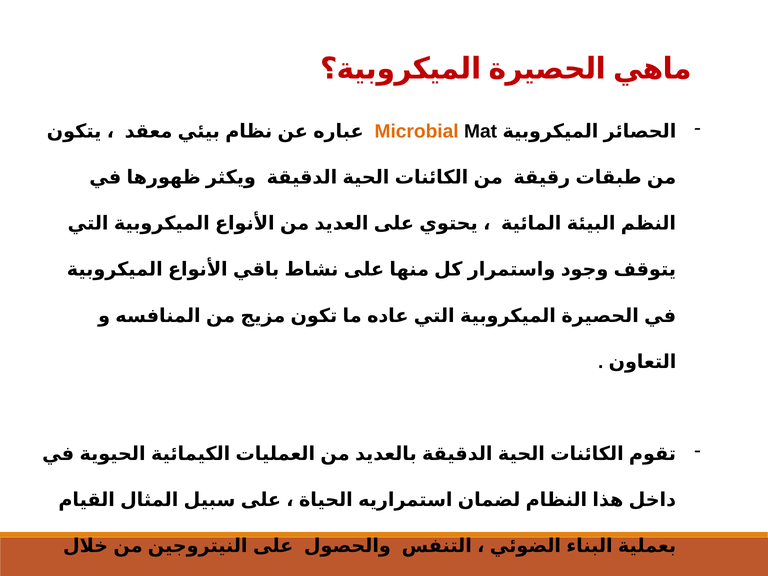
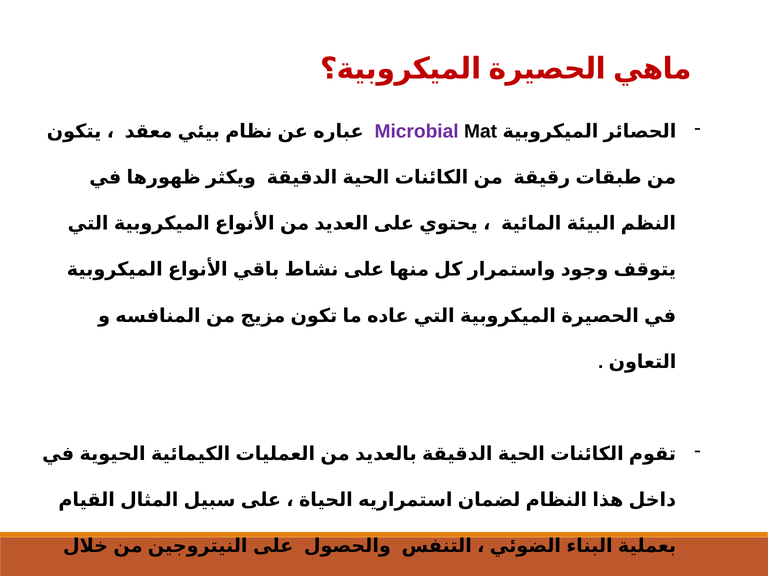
Microbial colour: orange -> purple
